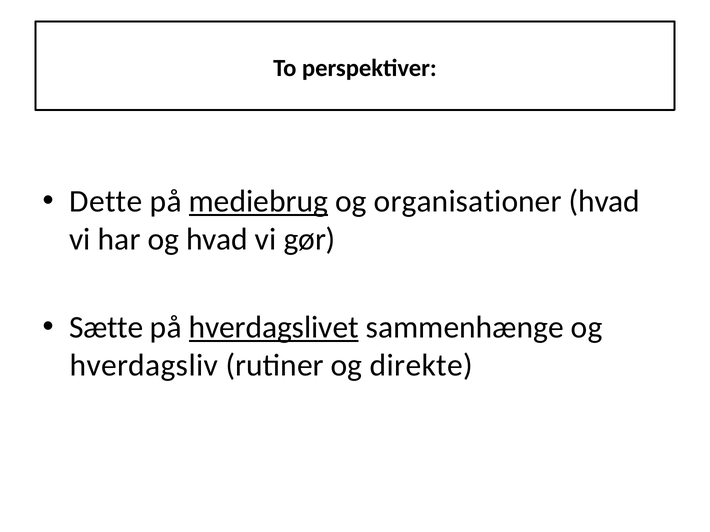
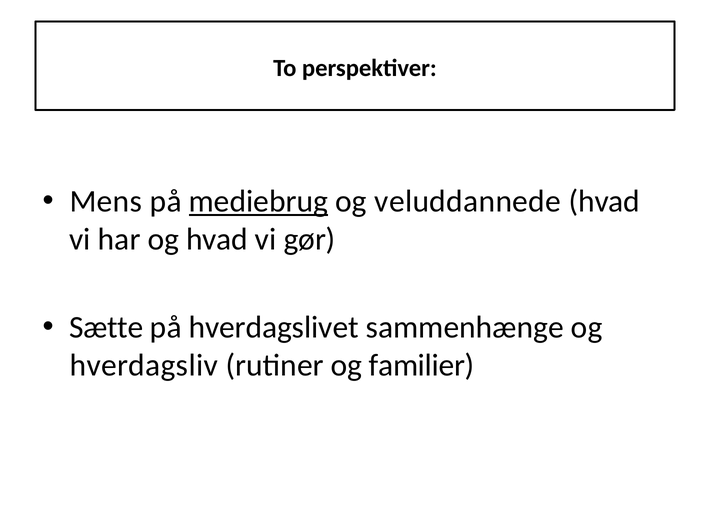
Dette: Dette -> Mens
organisationer: organisationer -> veluddannede
hverdagslivet underline: present -> none
direkte: direkte -> familier
